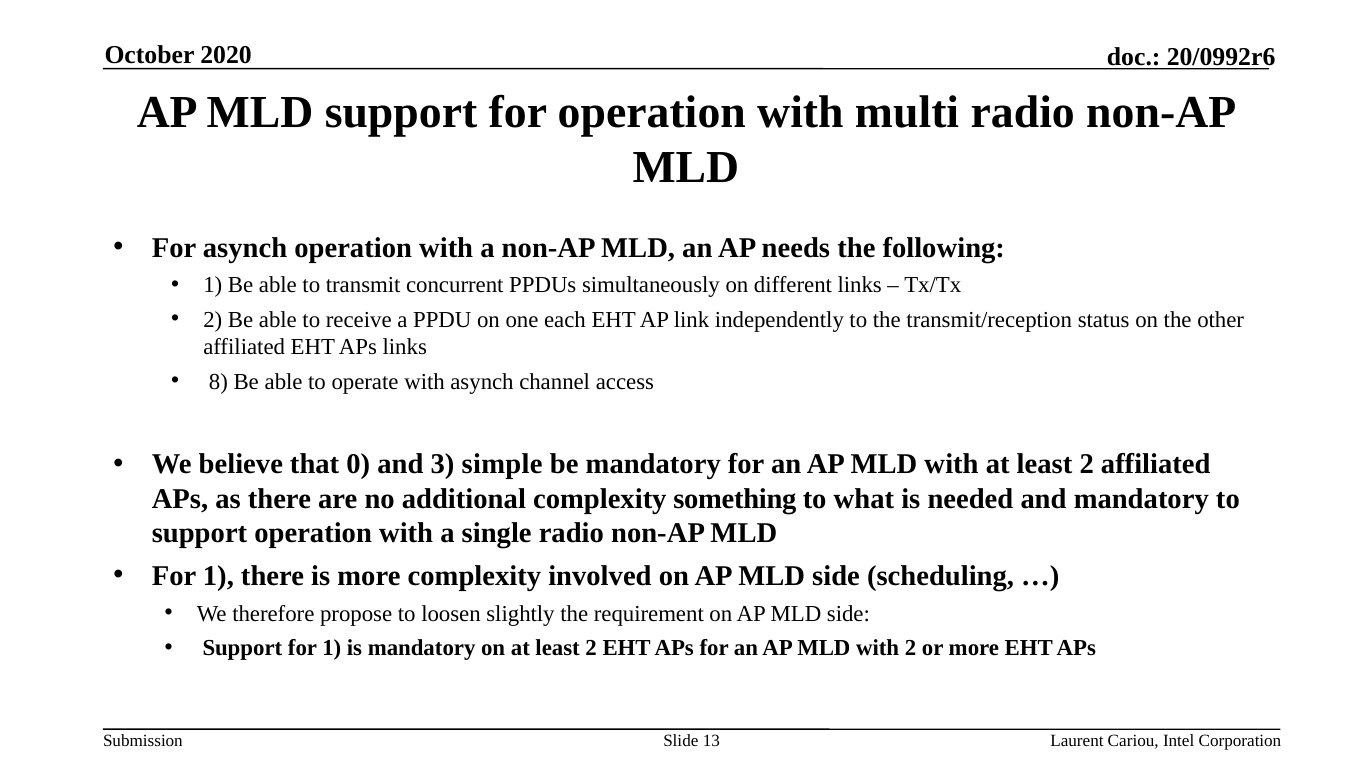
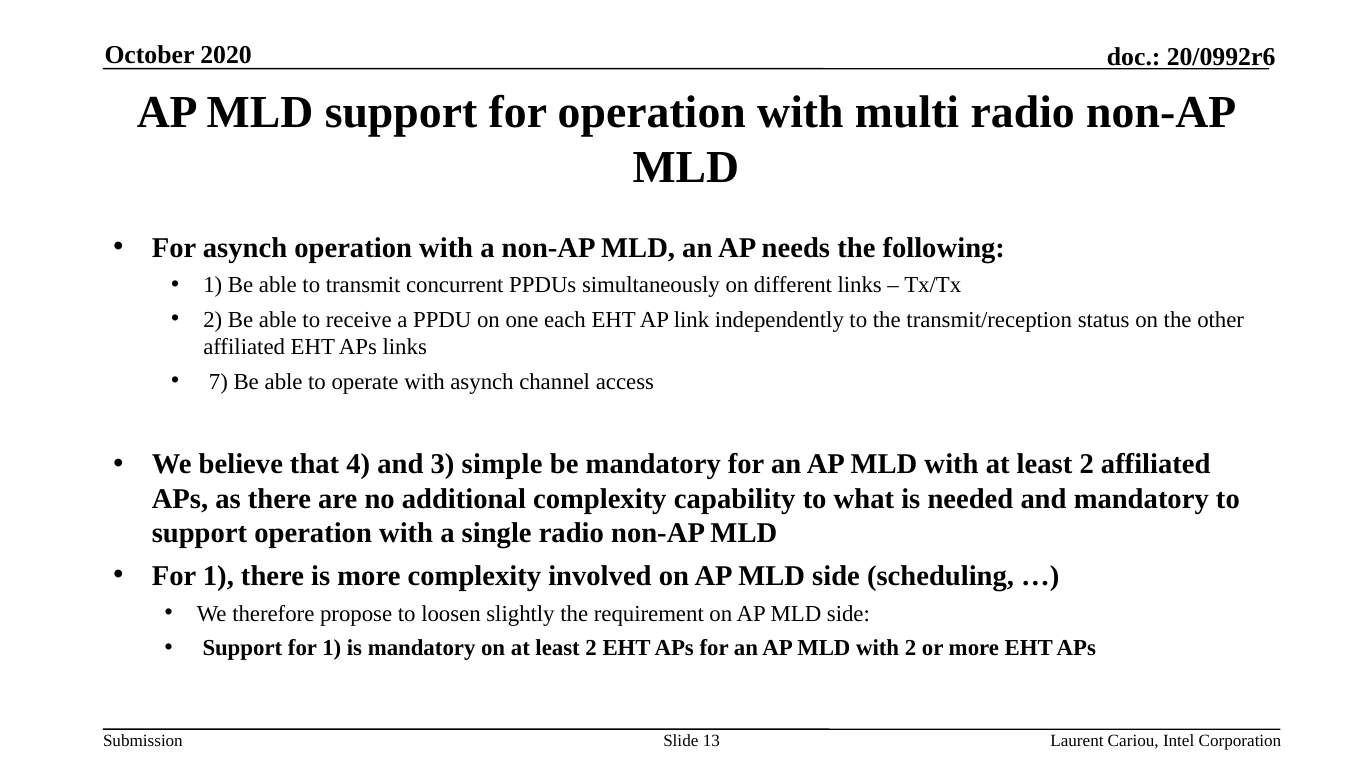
8: 8 -> 7
0: 0 -> 4
something: something -> capability
